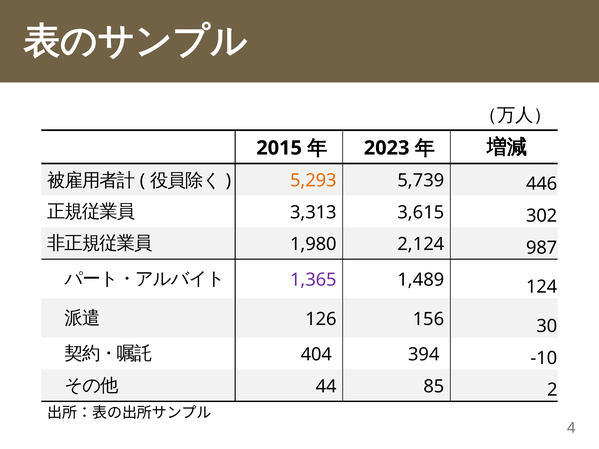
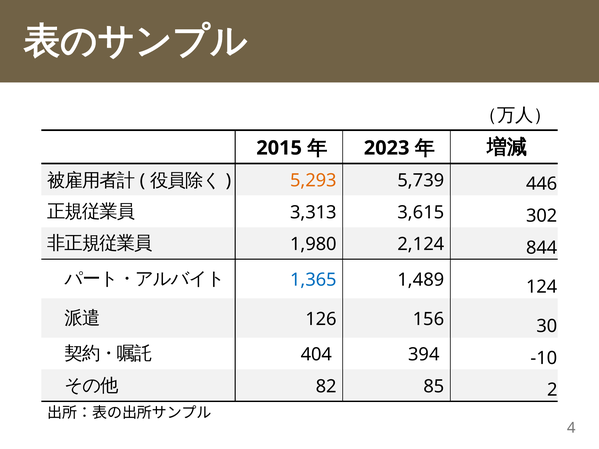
987: 987 -> 844
1,365 colour: purple -> blue
44: 44 -> 82
